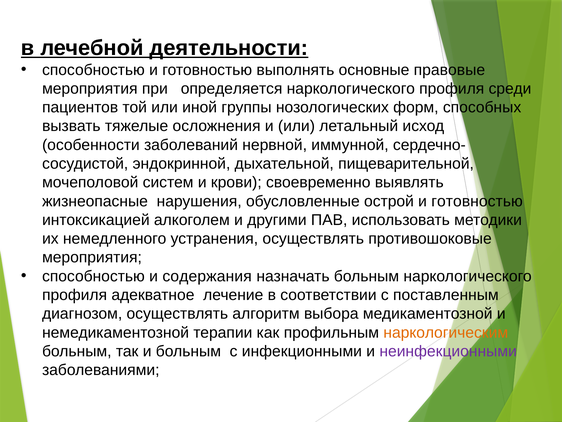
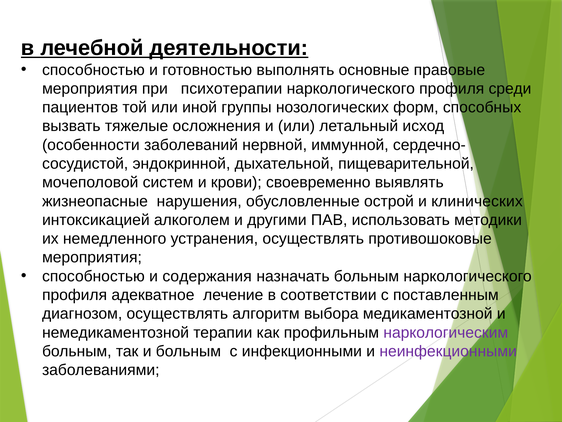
определяется: определяется -> психотерапии
острой и готовностью: готовностью -> клинических
наркологическим colour: orange -> purple
